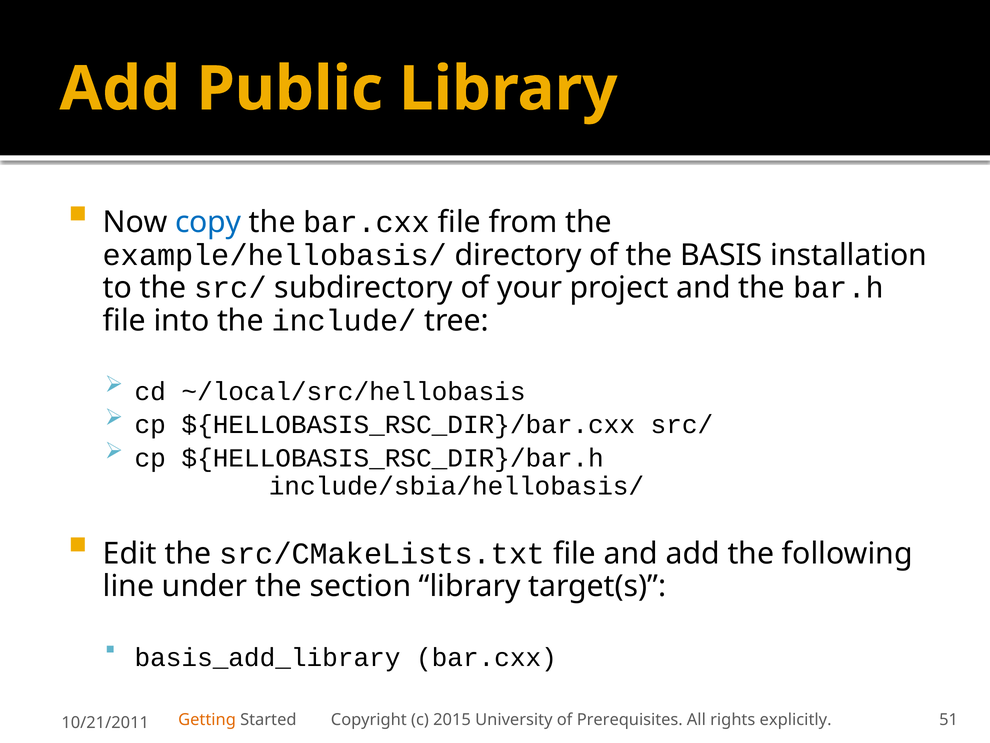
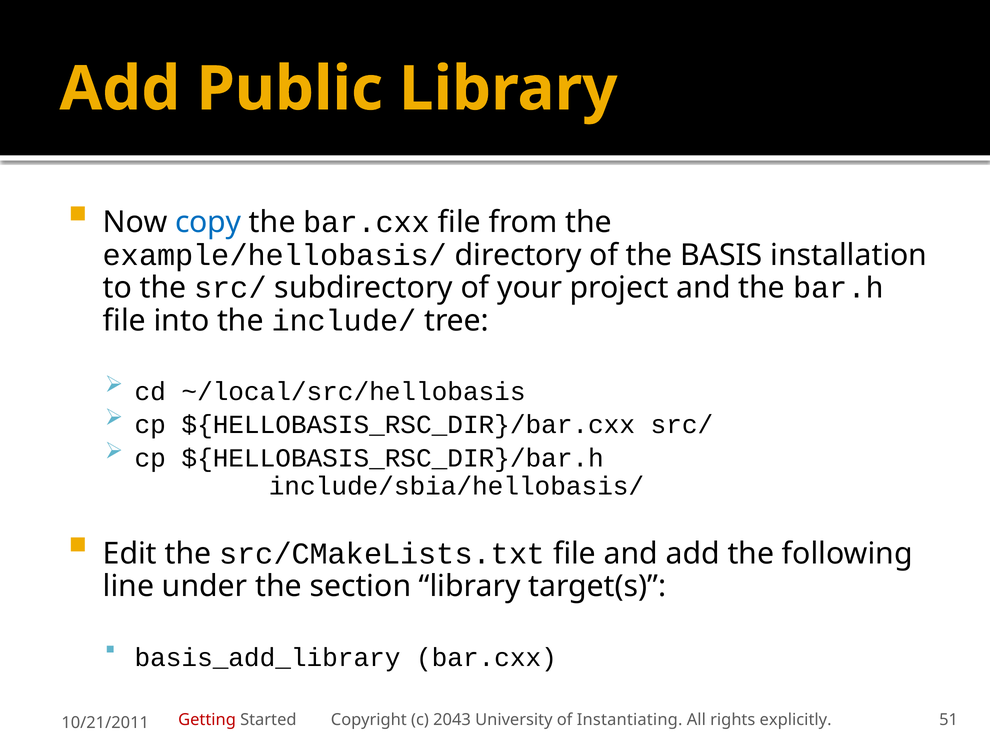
Getting colour: orange -> red
2015: 2015 -> 2043
Prerequisites: Prerequisites -> Instantiating
